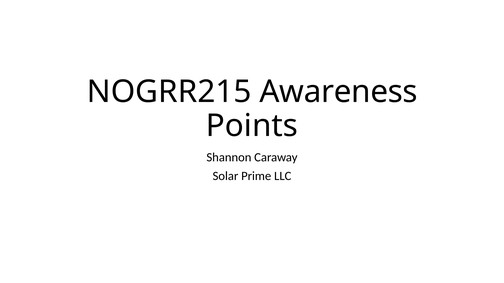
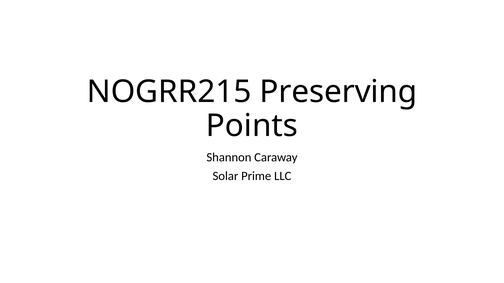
Awareness: Awareness -> Preserving
